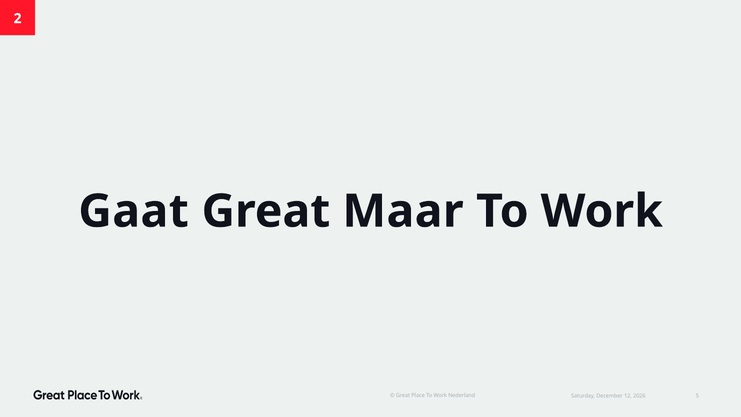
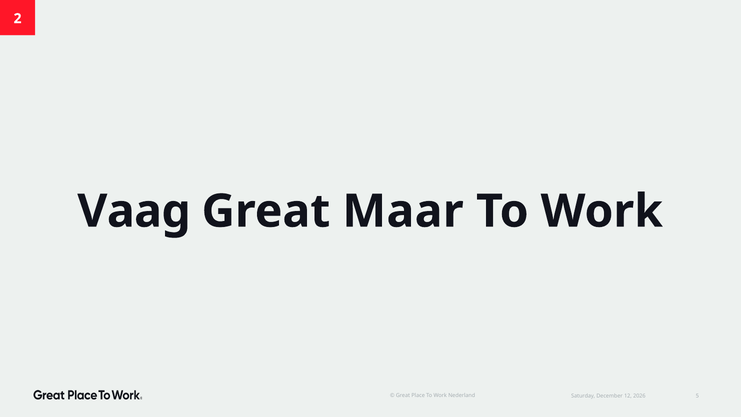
Gaat: Gaat -> Vaag
